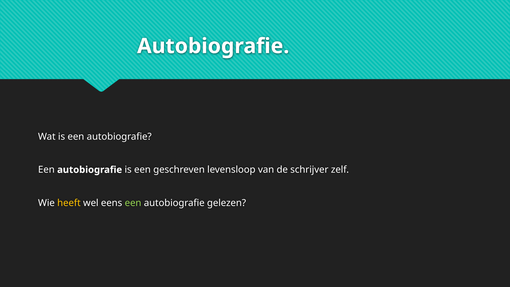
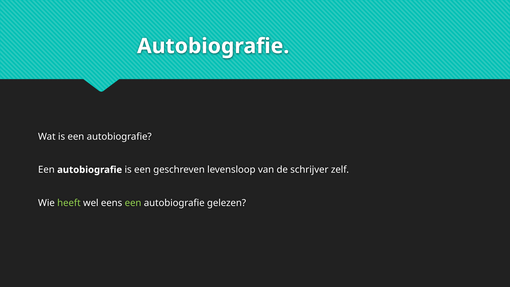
heeft colour: yellow -> light green
